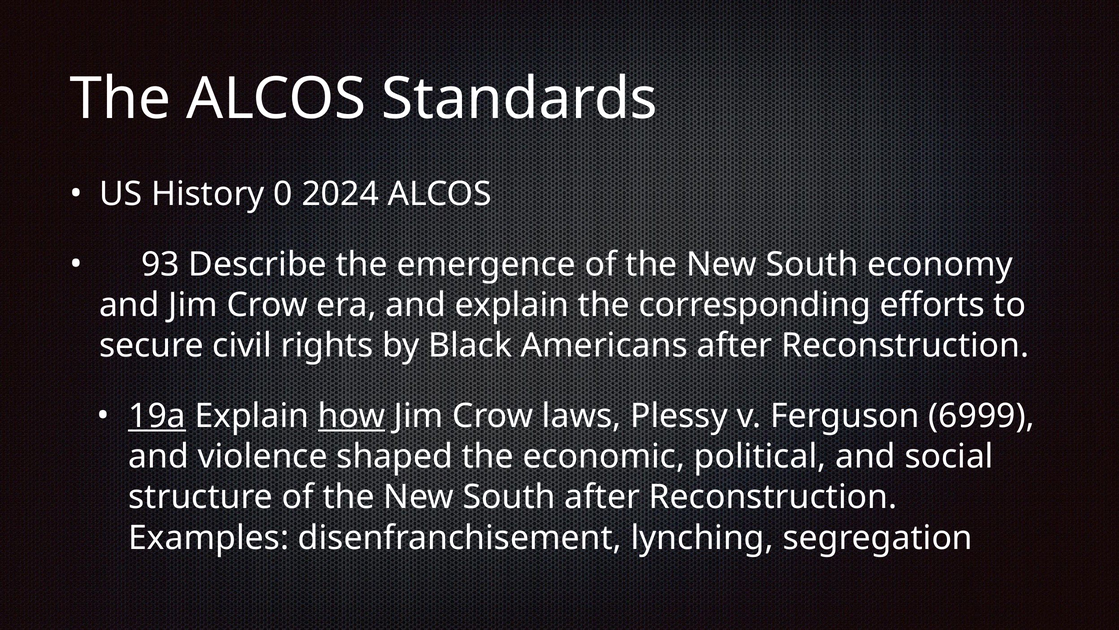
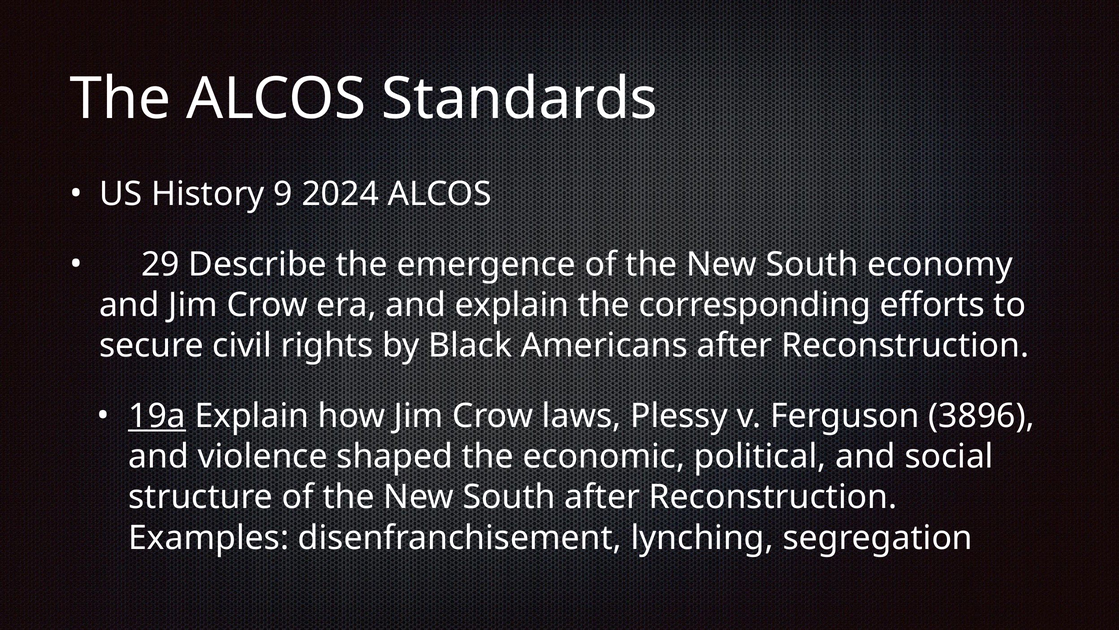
0: 0 -> 9
93: 93 -> 29
how underline: present -> none
6999: 6999 -> 3896
